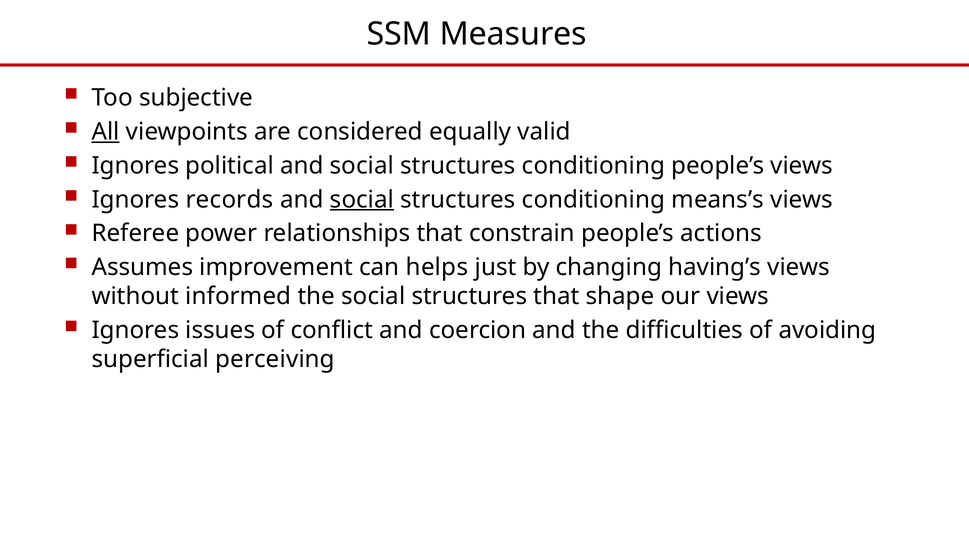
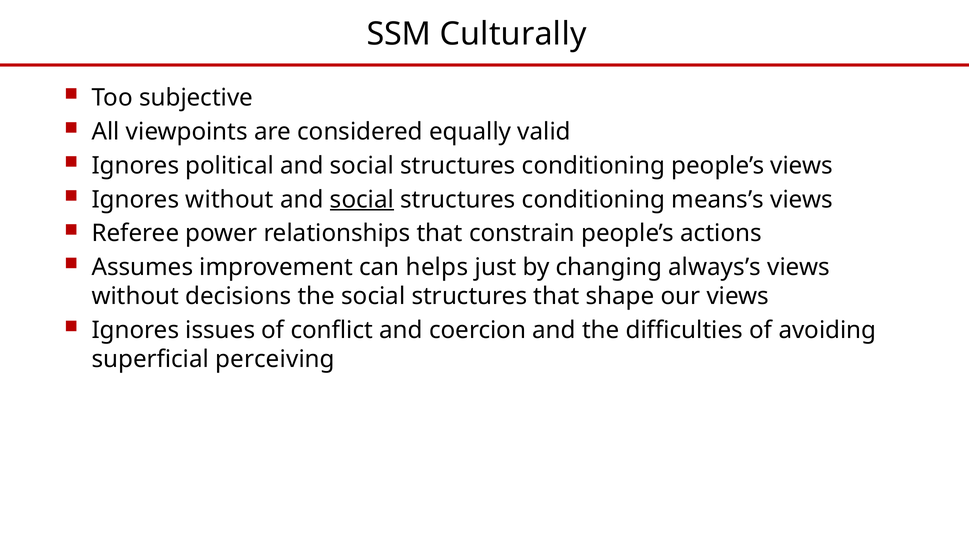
Measures: Measures -> Culturally
All underline: present -> none
Ignores records: records -> without
having’s: having’s -> always’s
informed: informed -> decisions
